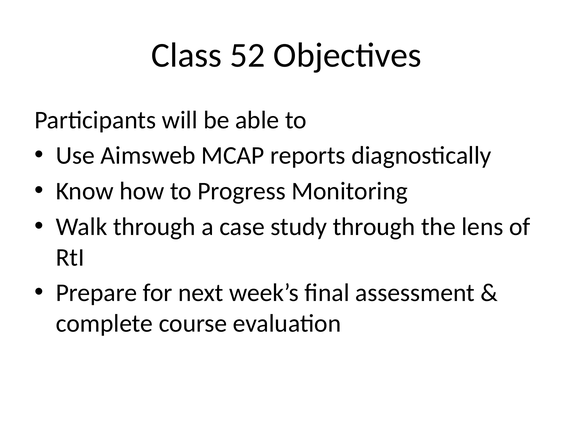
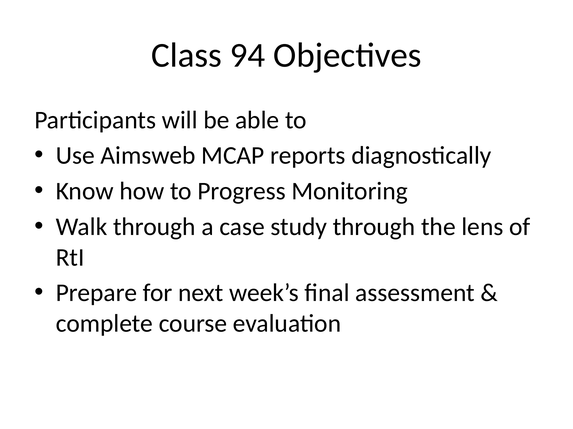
52: 52 -> 94
